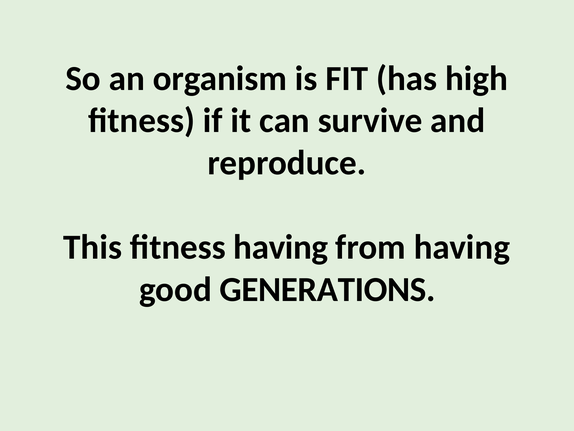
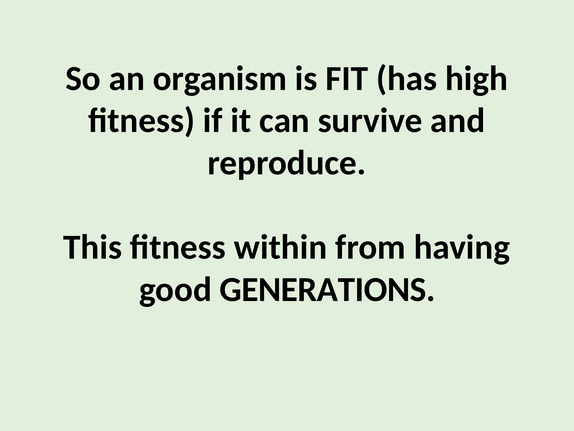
fitness having: having -> within
